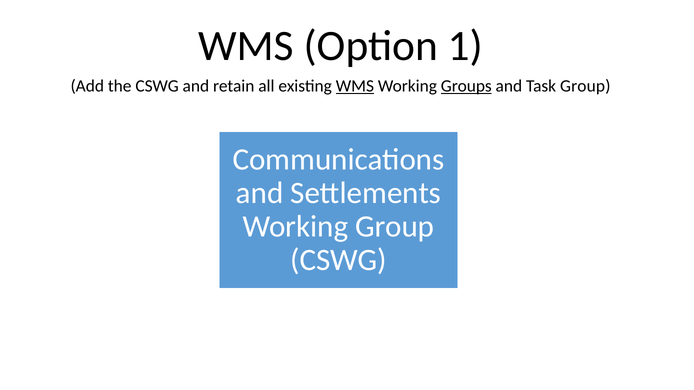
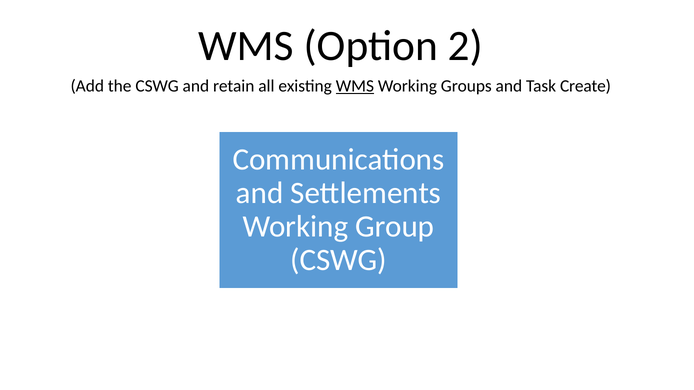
1: 1 -> 2
Groups underline: present -> none
Task Group: Group -> Create
